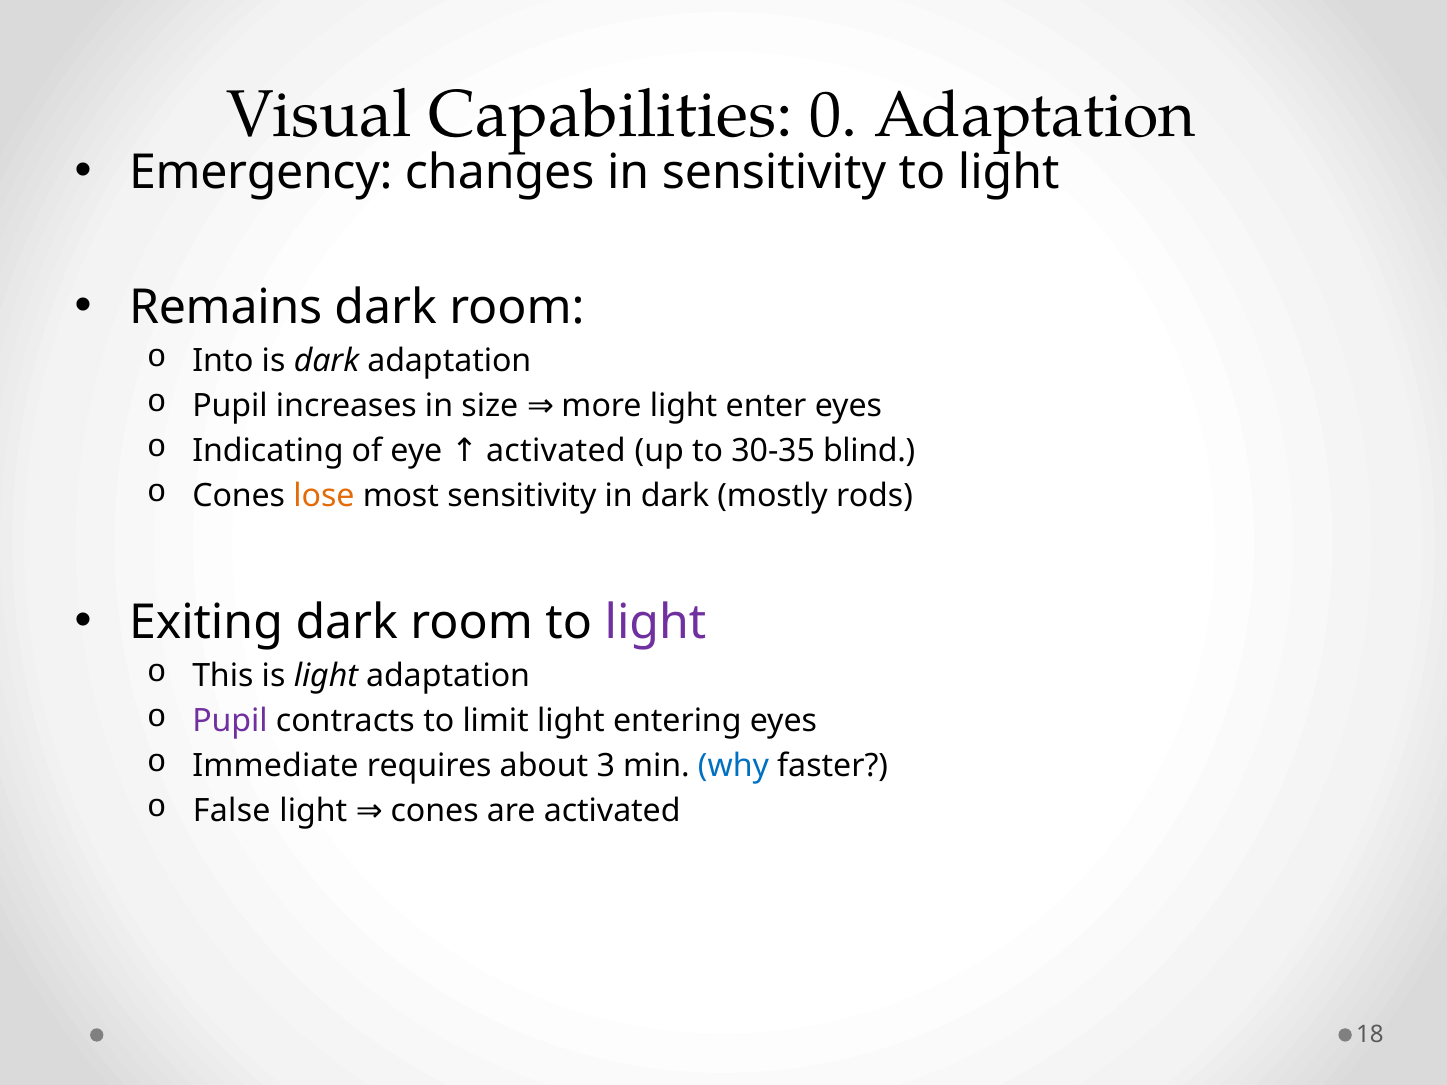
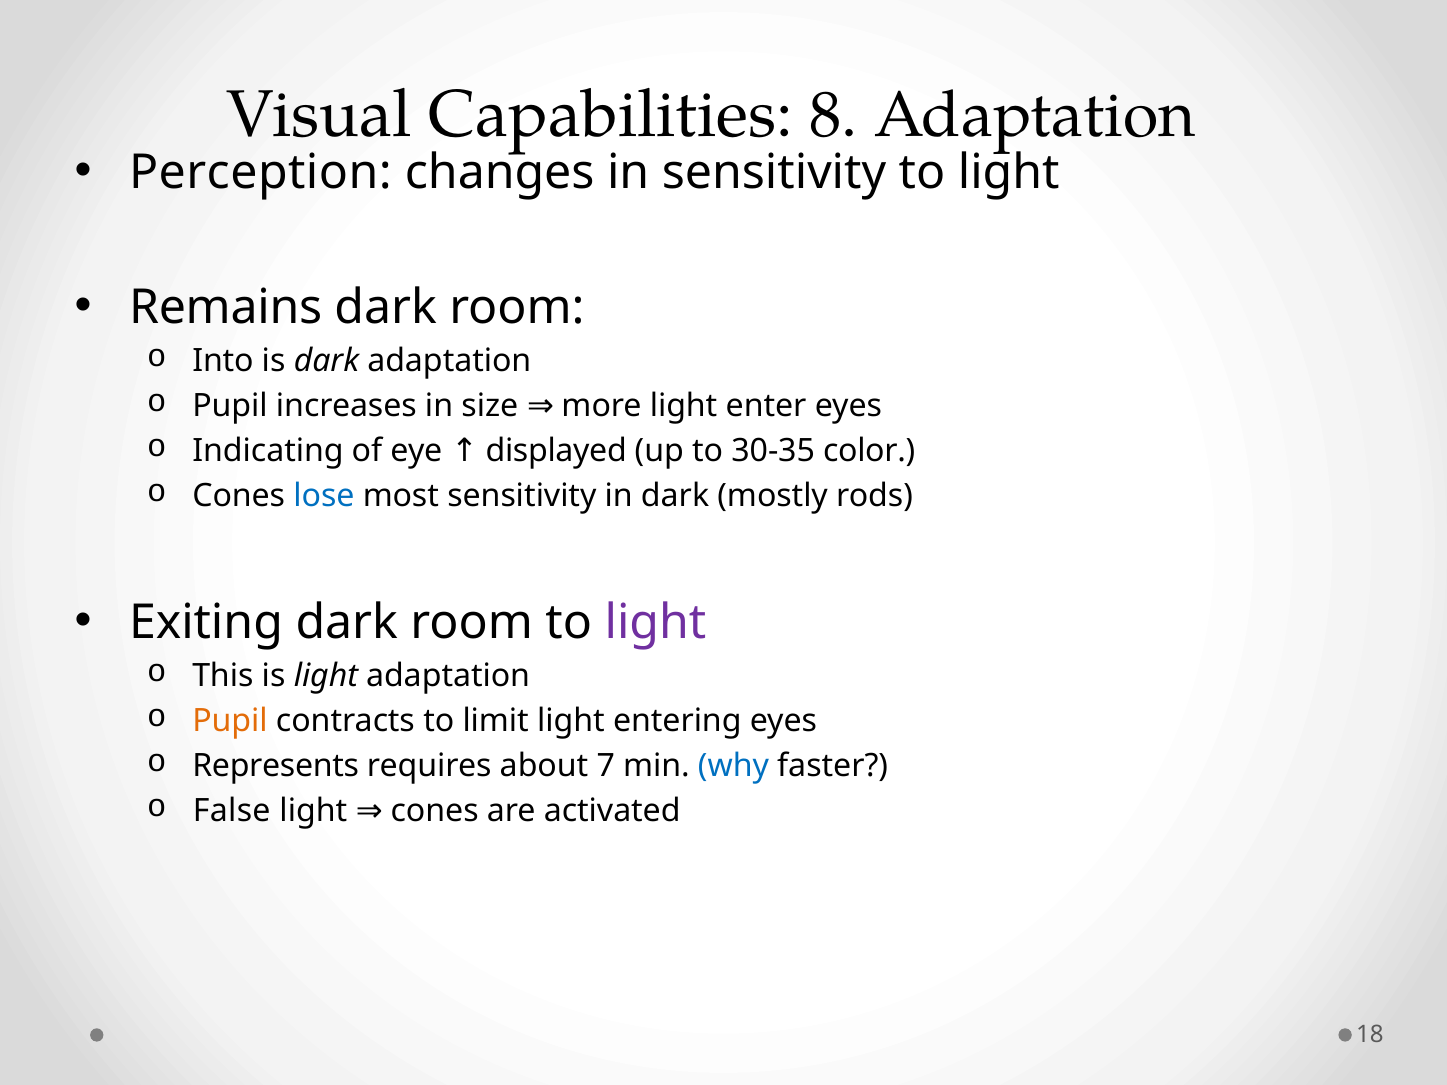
0: 0 -> 8
Emergency: Emergency -> Perception
eye activated: activated -> displayed
blind: blind -> color
lose colour: orange -> blue
Pupil at (230, 721) colour: purple -> orange
Immediate: Immediate -> Represents
3: 3 -> 7
